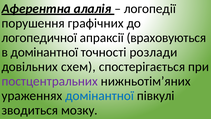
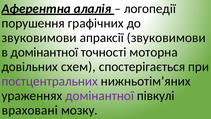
логопедичної at (39, 38): логопедичної -> звуковимови
апраксії враховуються: враховуються -> звуковимови
розлади: розлади -> моторна
домінантної at (100, 96) colour: blue -> purple
зводиться: зводиться -> враховані
